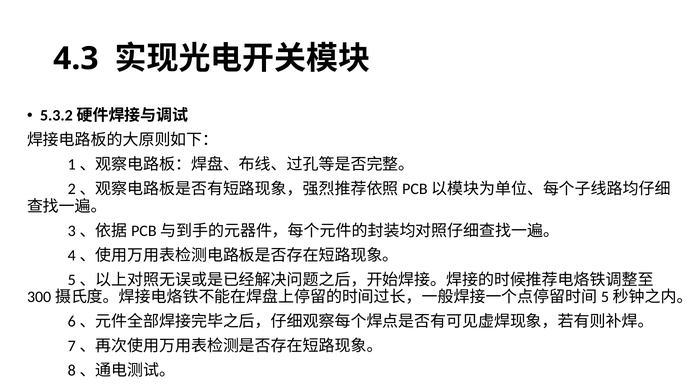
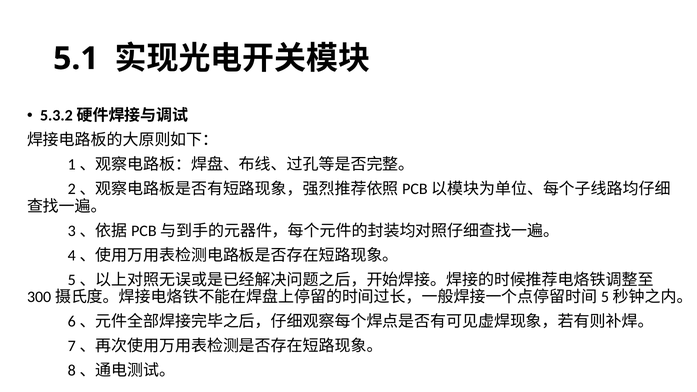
4.3: 4.3 -> 5.1
